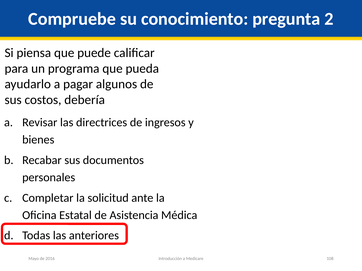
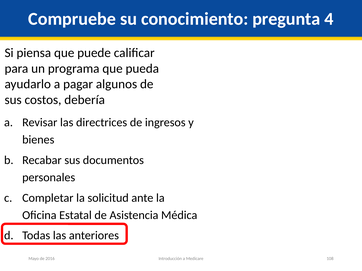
2: 2 -> 4
